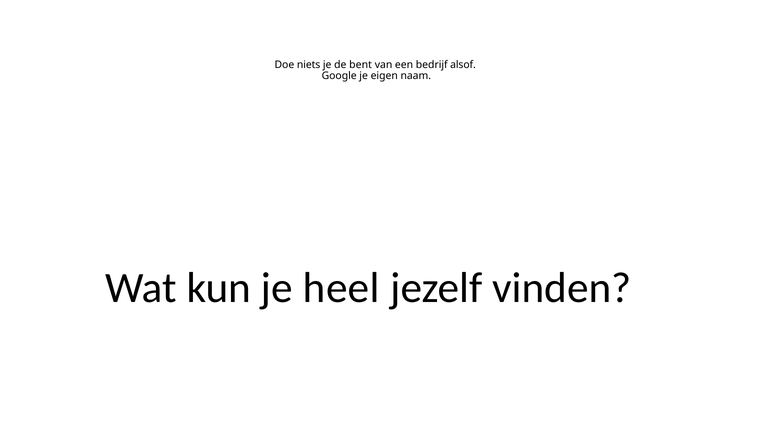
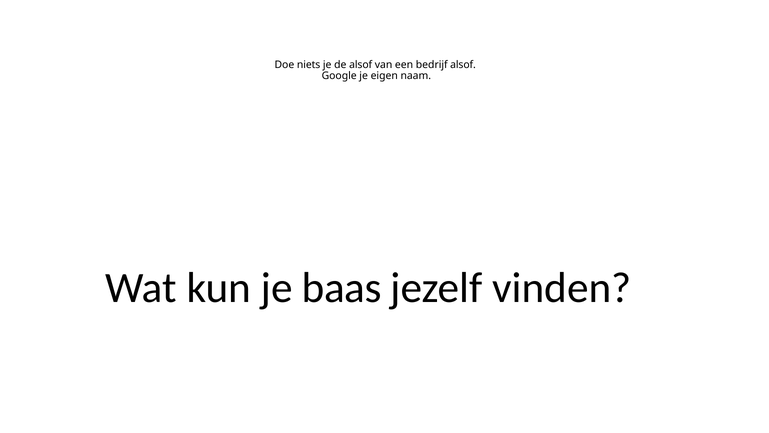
de bent: bent -> alsof
heel: heel -> baas
